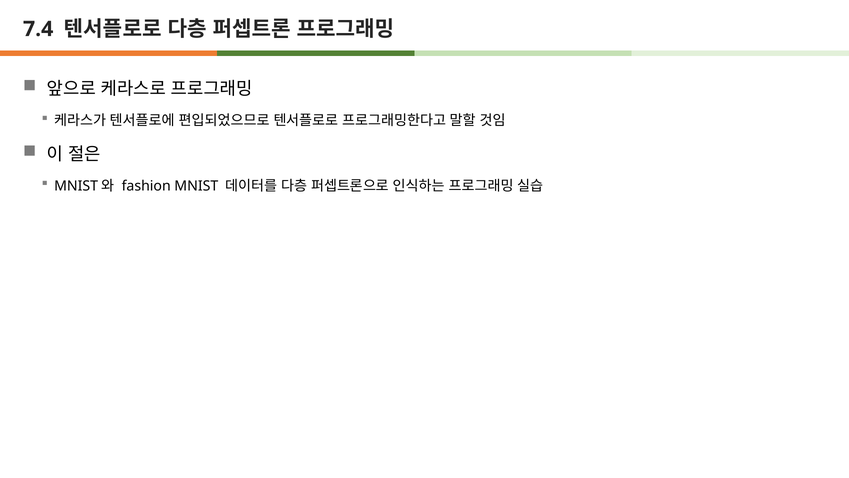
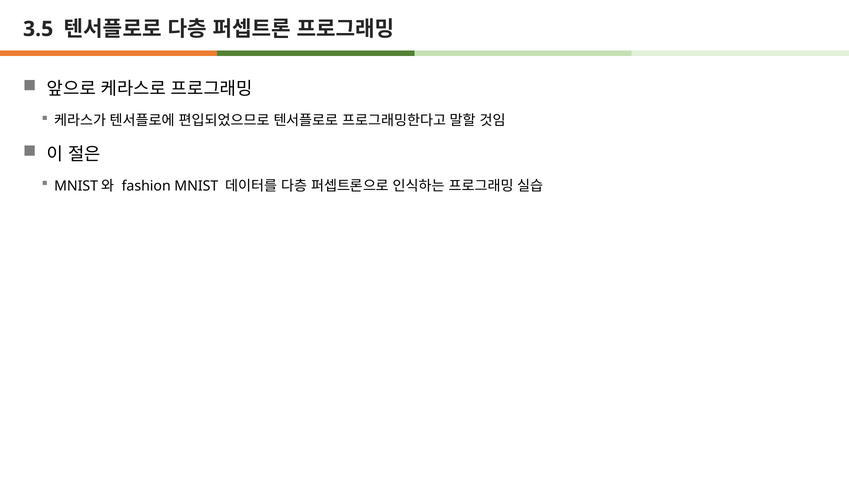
7.4: 7.4 -> 3.5
